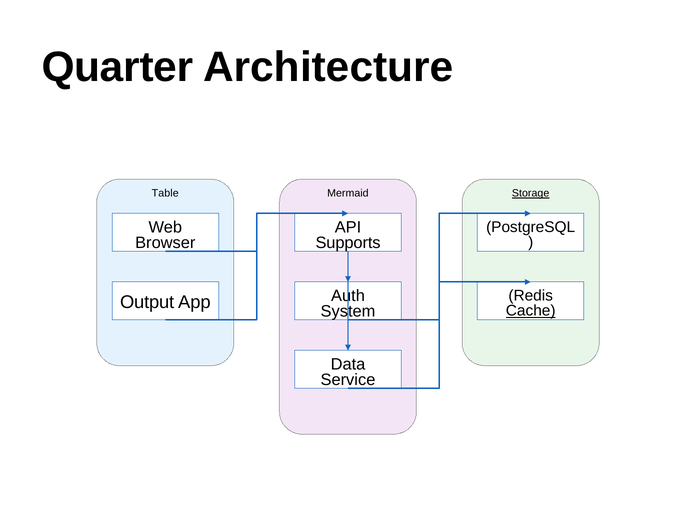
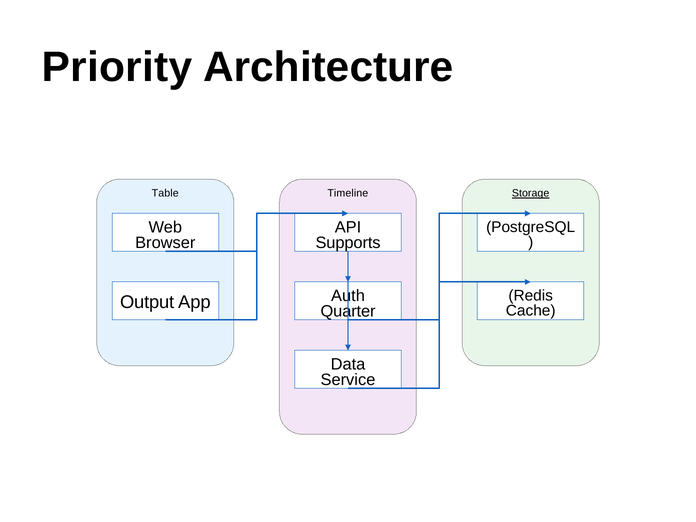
Quarter: Quarter -> Priority
Mermaid: Mermaid -> Timeline
Cache underline: present -> none
System: System -> Quarter
